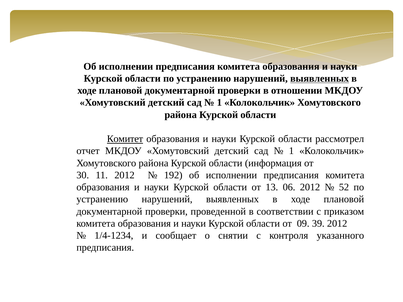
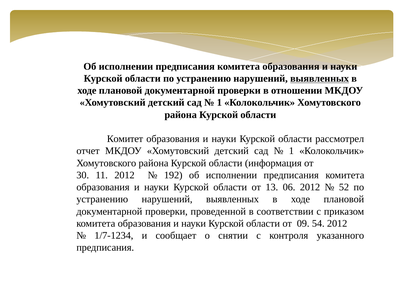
Комитет underline: present -> none
39: 39 -> 54
1/4-1234: 1/4-1234 -> 1/7-1234
